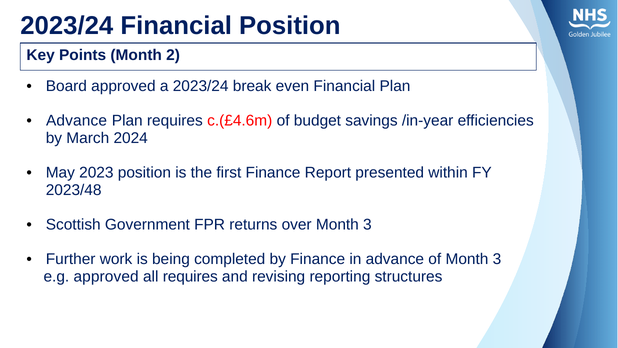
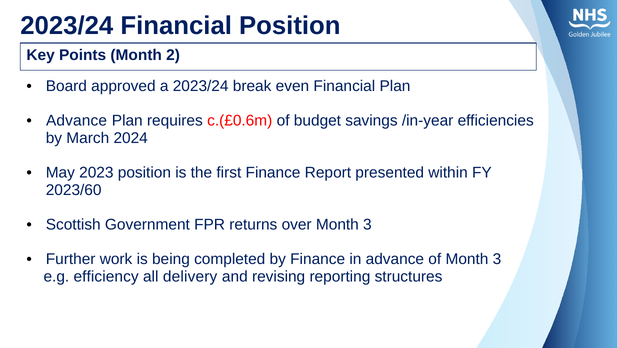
c.(£4.6m: c.(£4.6m -> c.(£0.6m
2023/48: 2023/48 -> 2023/60
e.g approved: approved -> efficiency
all requires: requires -> delivery
